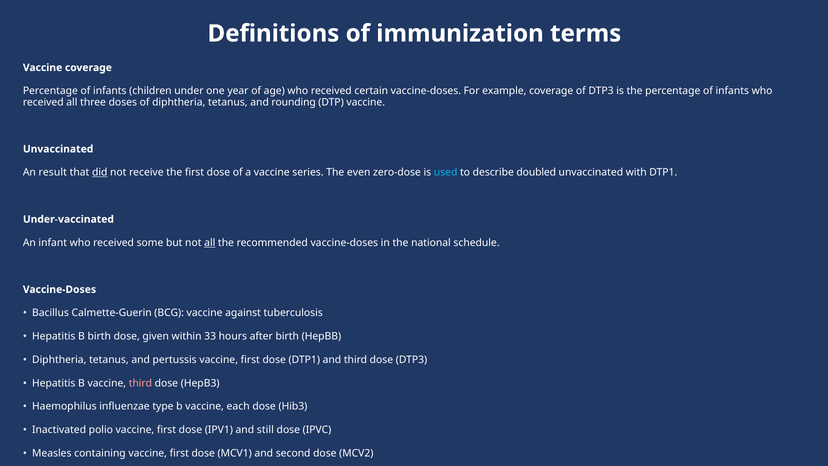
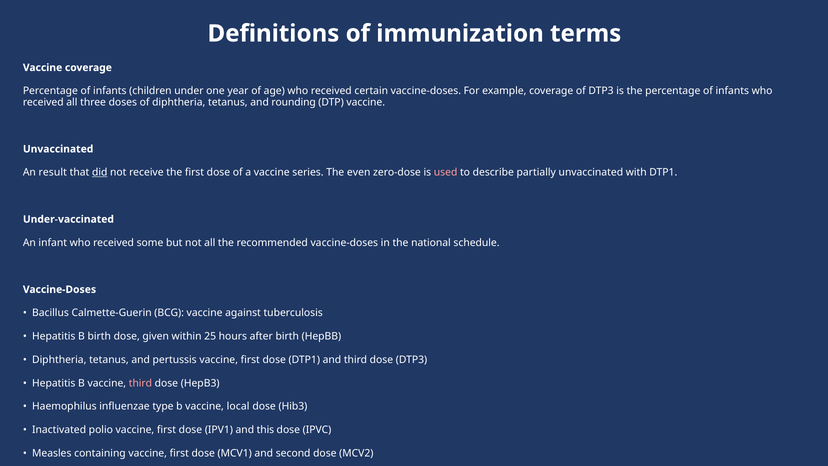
used colour: light blue -> pink
doubled: doubled -> partially
all at (210, 243) underline: present -> none
33: 33 -> 25
each: each -> local
still: still -> this
